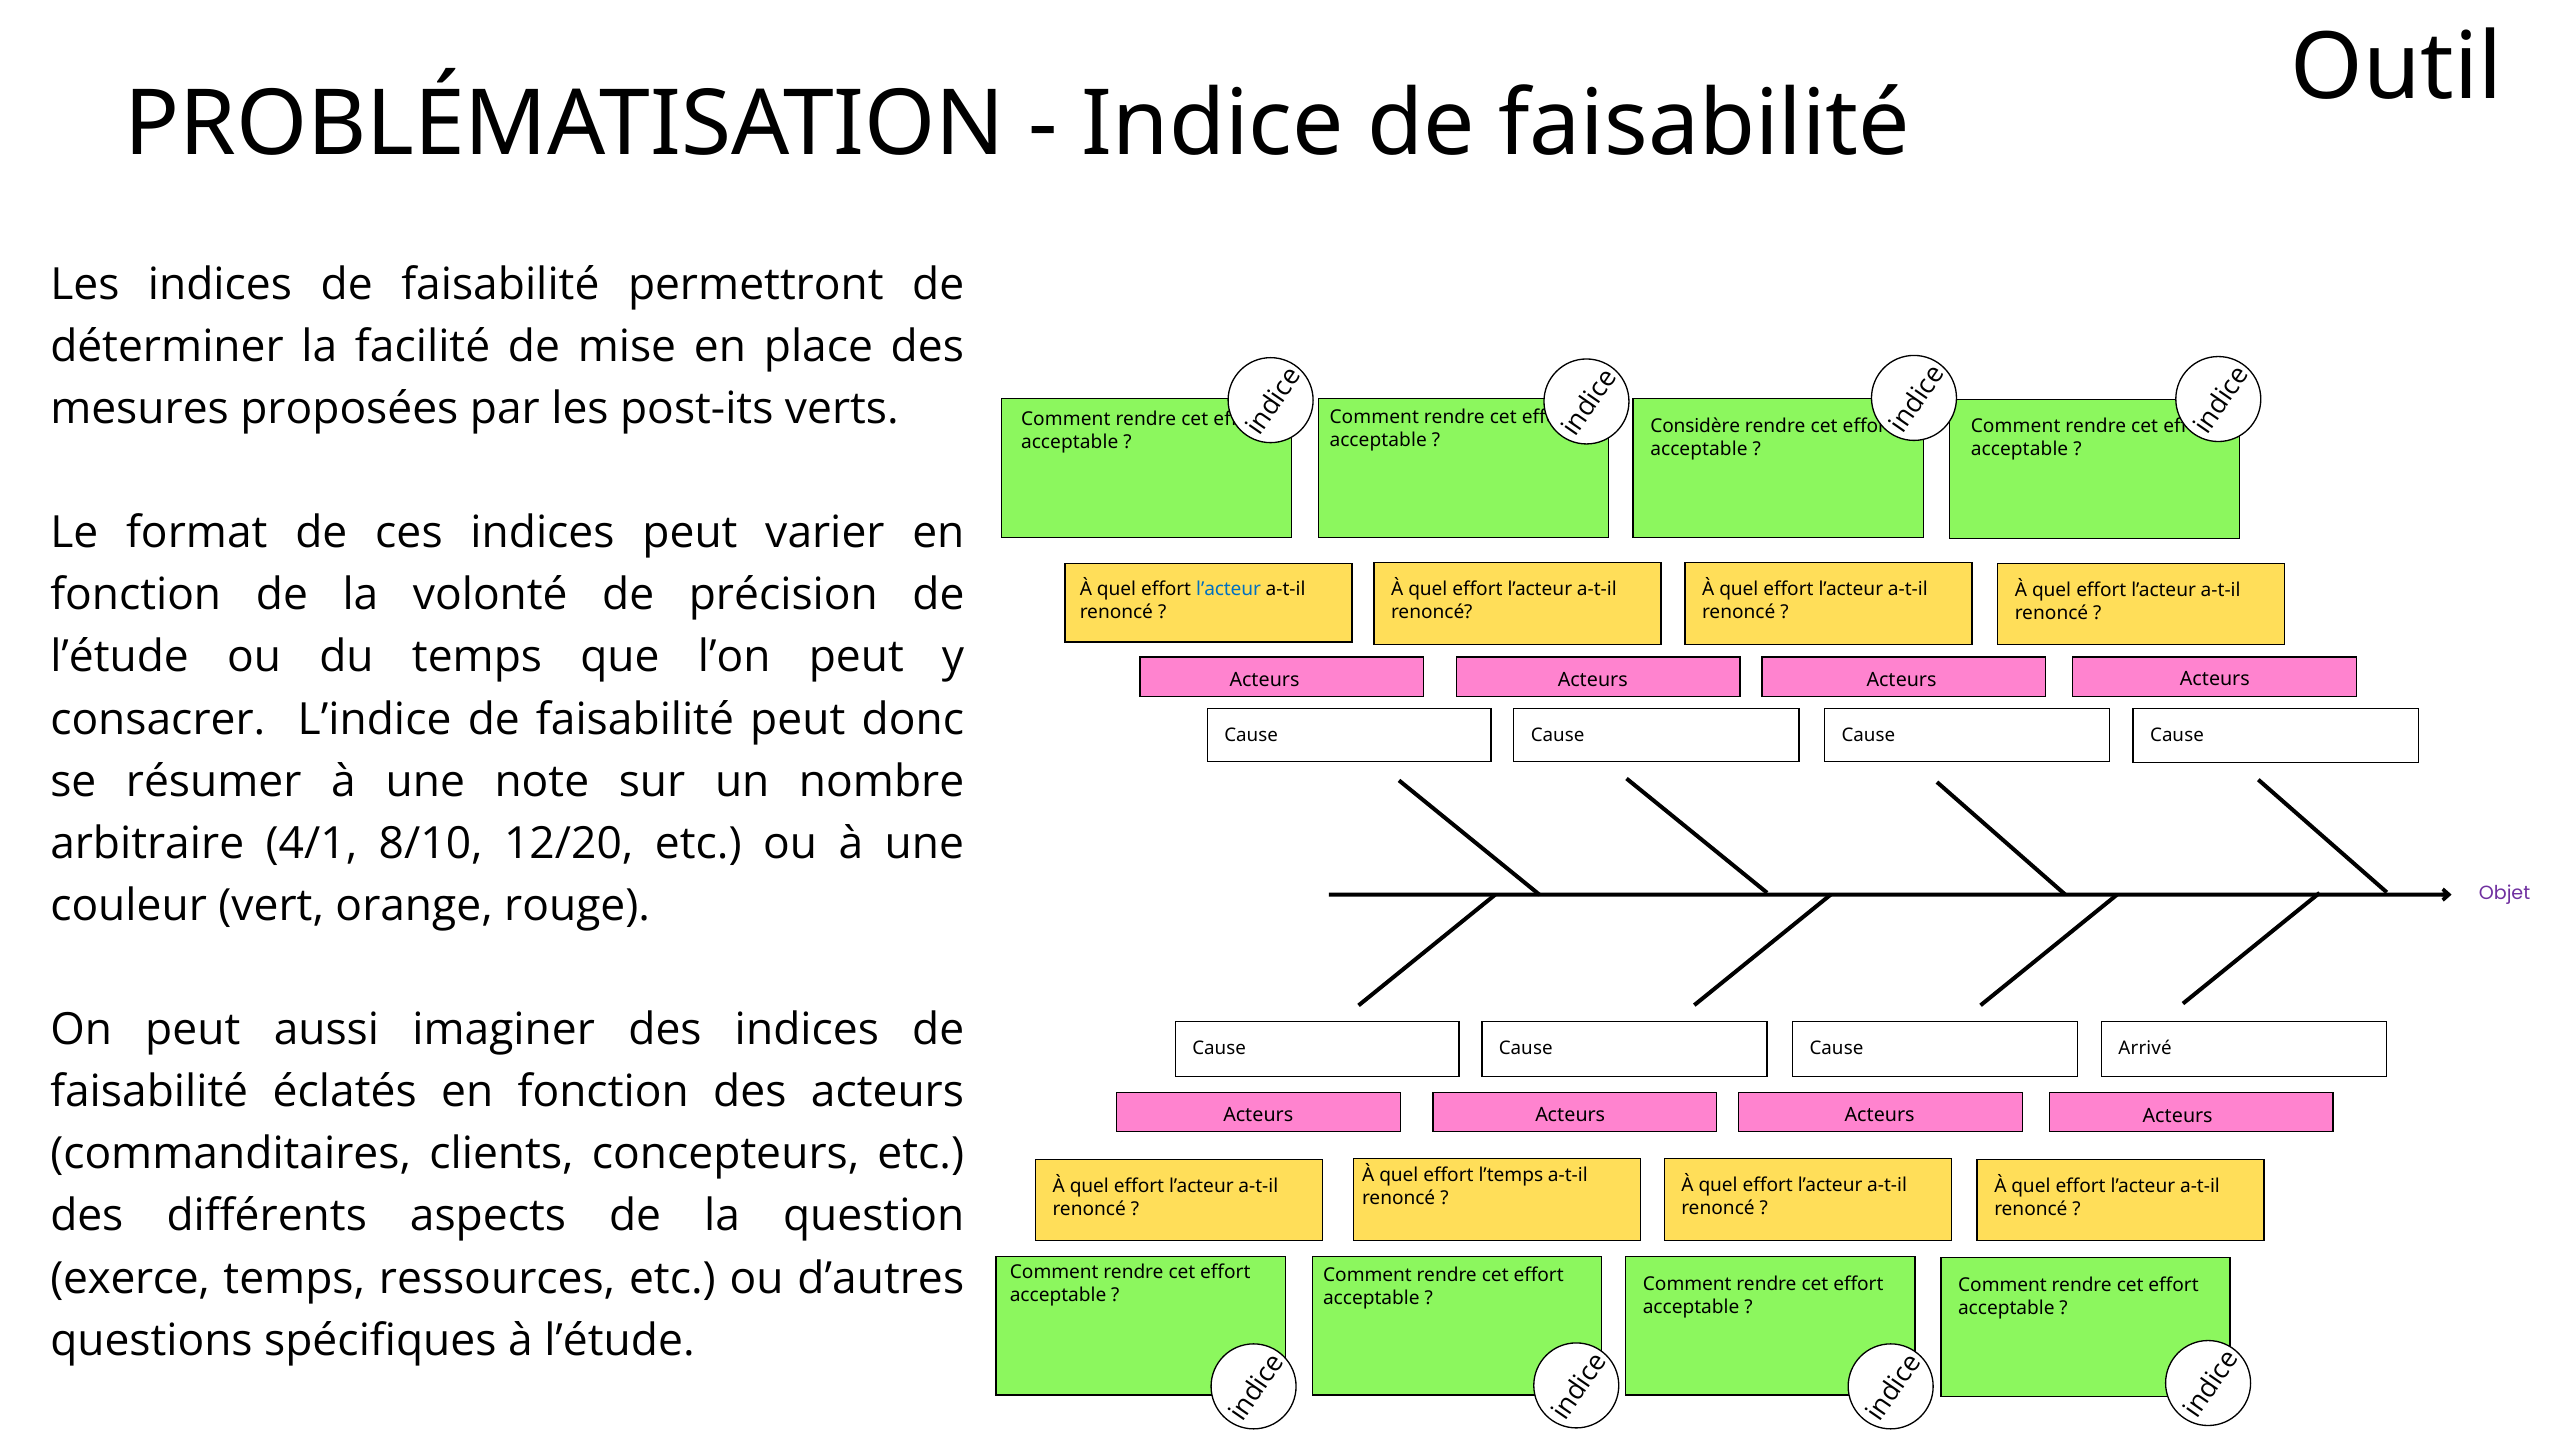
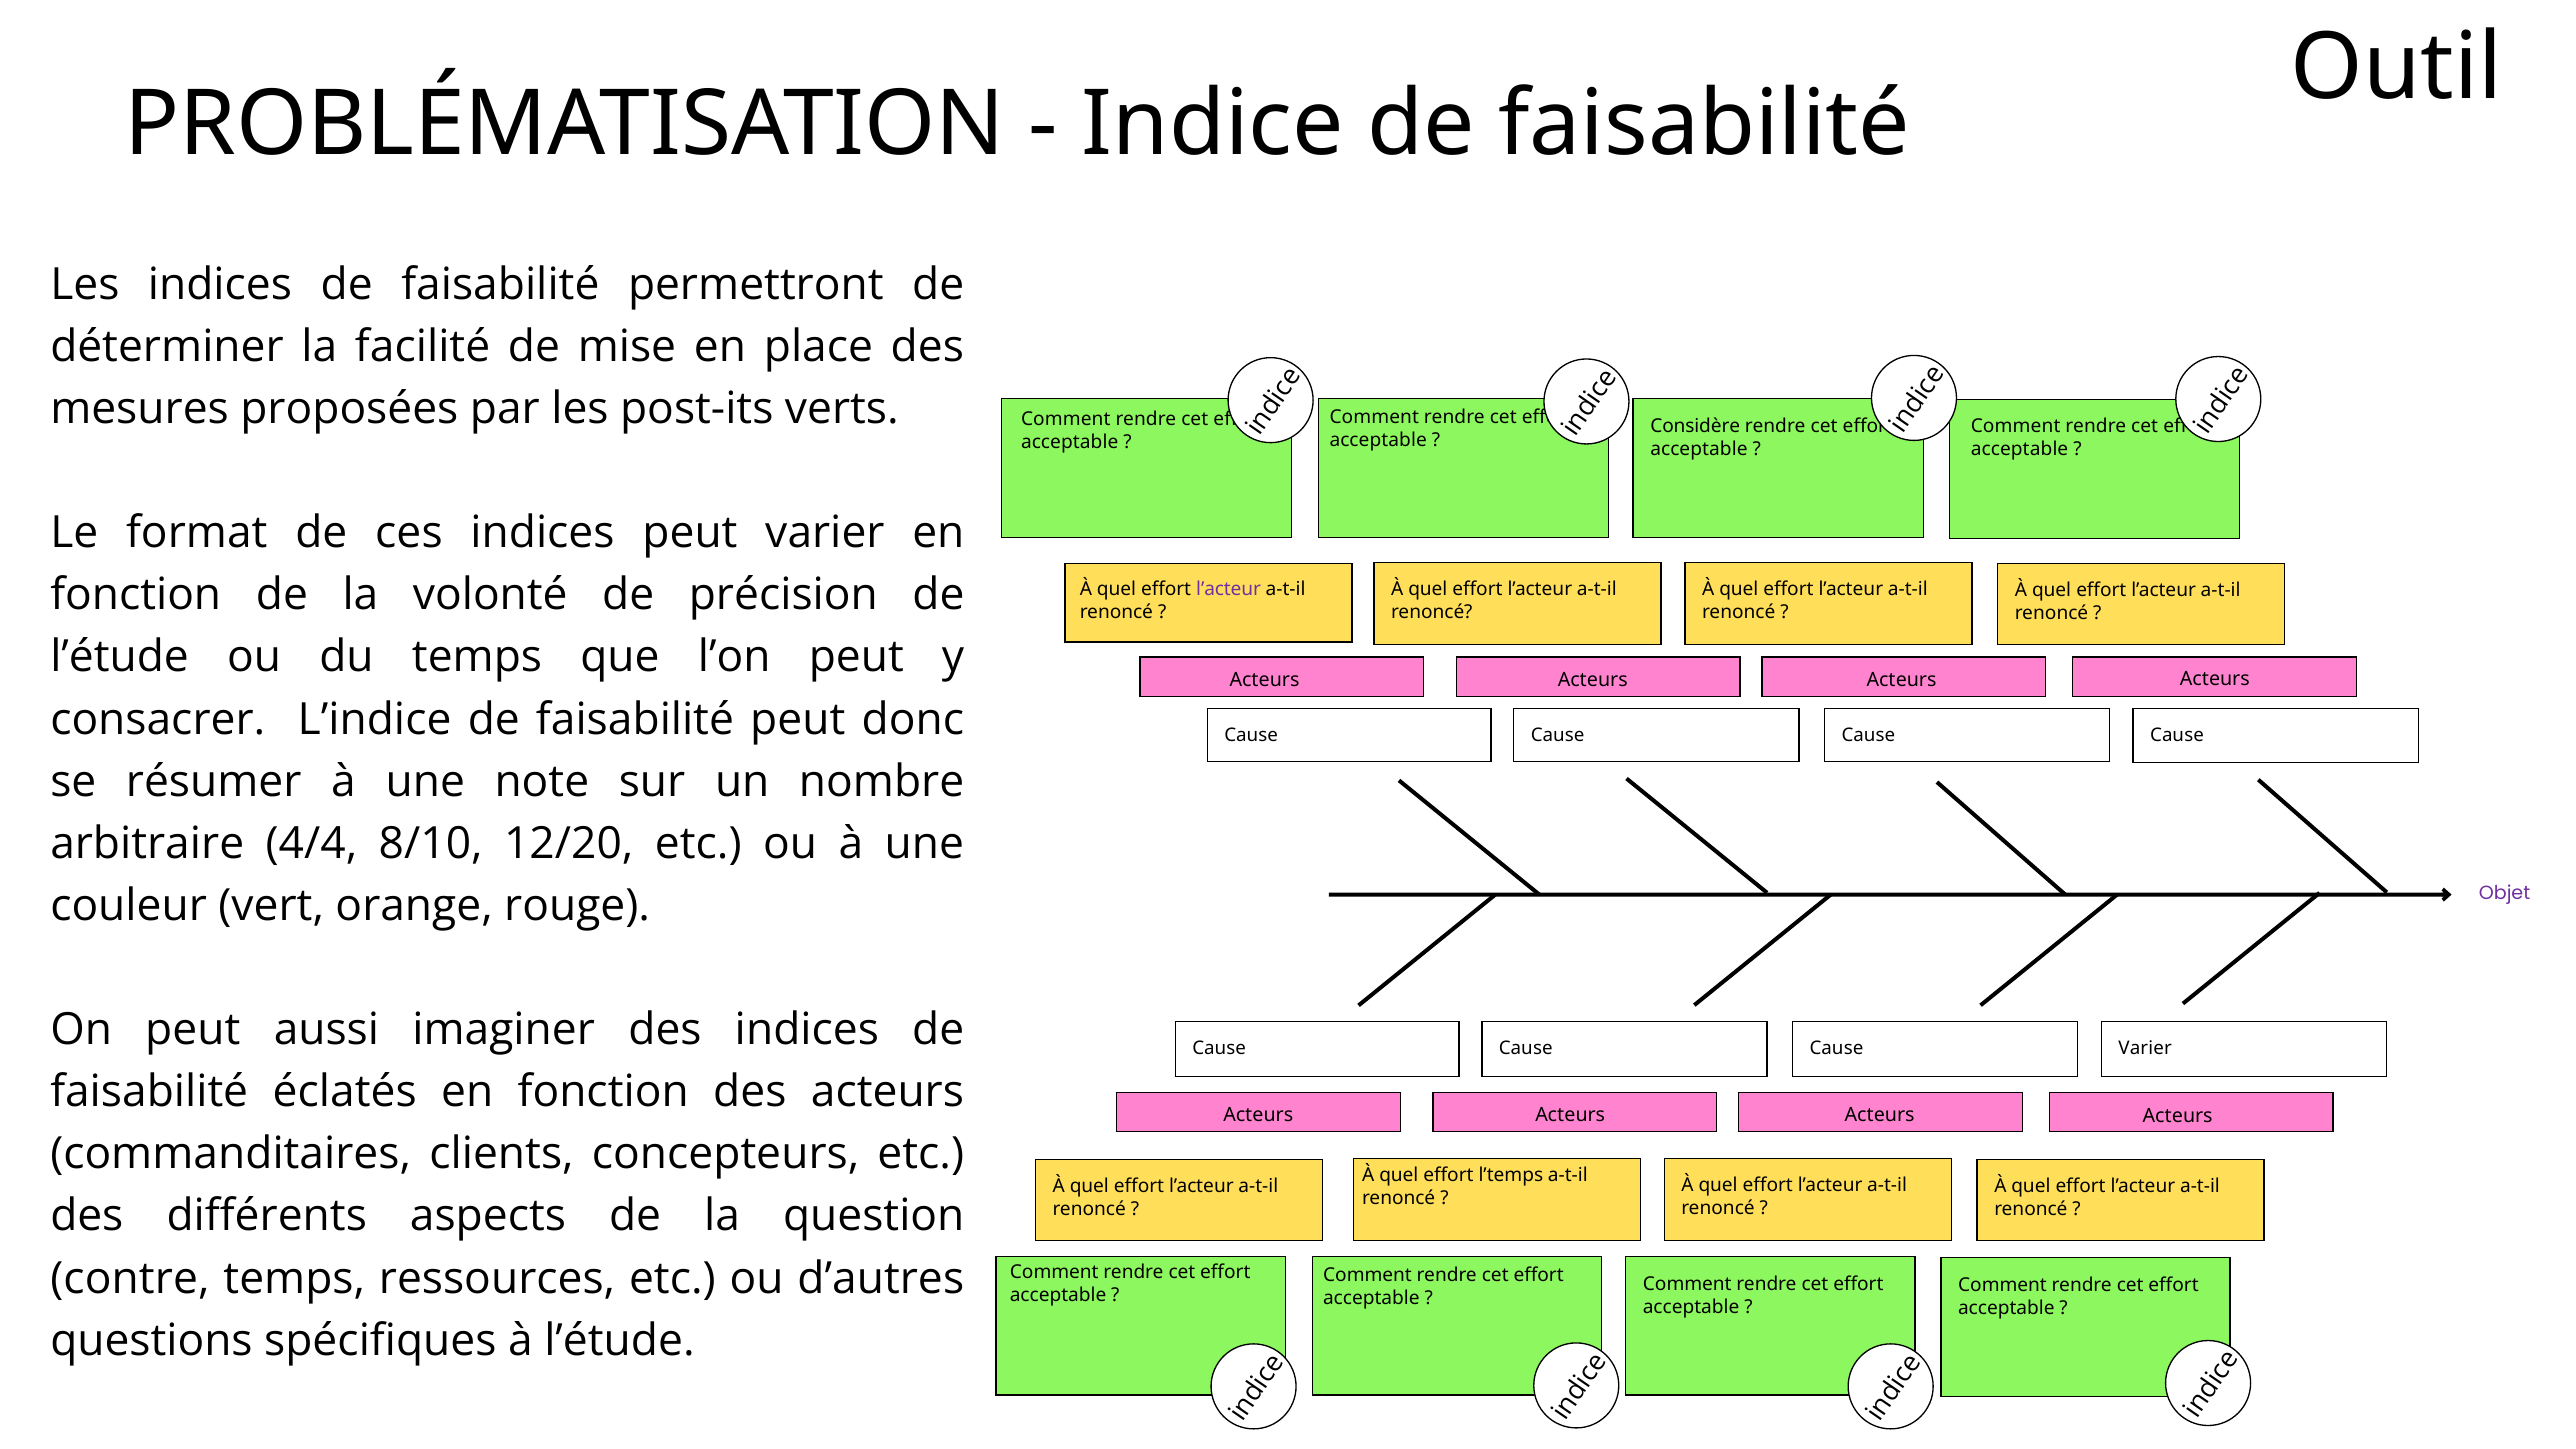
l’acteur at (1229, 589) colour: blue -> purple
4/1: 4/1 -> 4/4
Arrivé at (2145, 1048): Arrivé -> Varier
exerce: exerce -> contre
